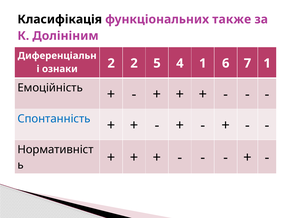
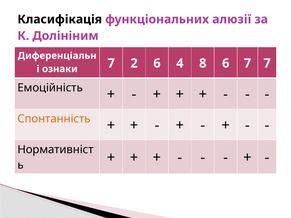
также: также -> алюзії
ознаки 2: 2 -> 7
2 5: 5 -> 6
4 1: 1 -> 8
7 1: 1 -> 7
Спонтанність colour: blue -> orange
